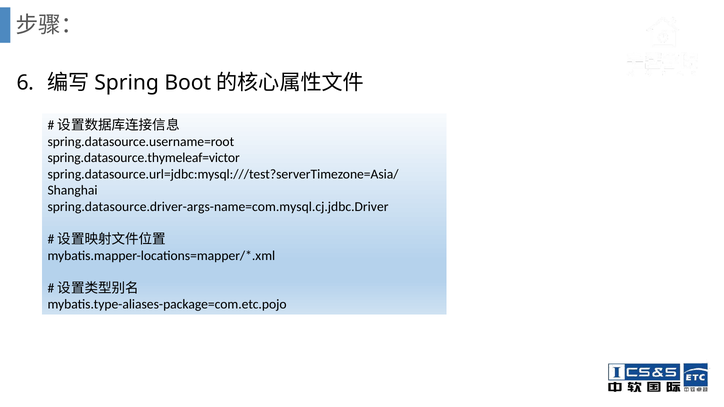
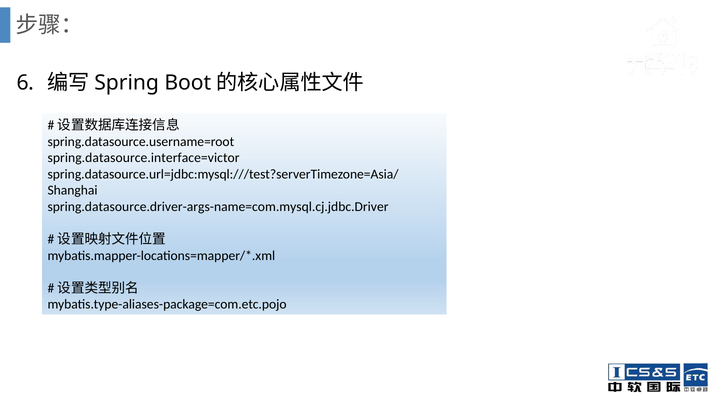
spring.datasource.thymeleaf=victor: spring.datasource.thymeleaf=victor -> spring.datasource.interface=victor
